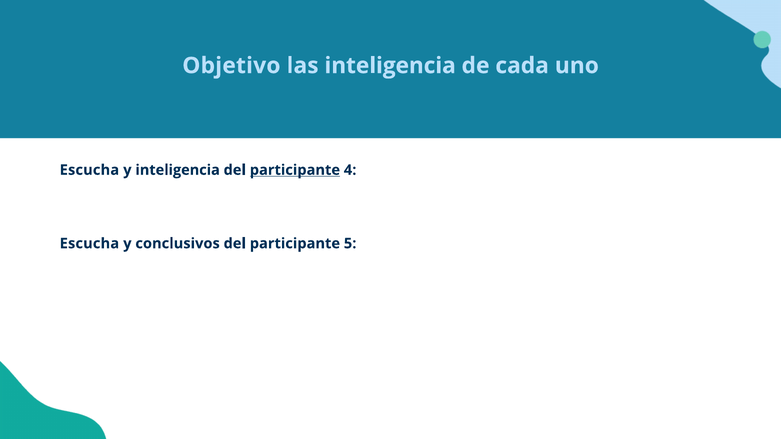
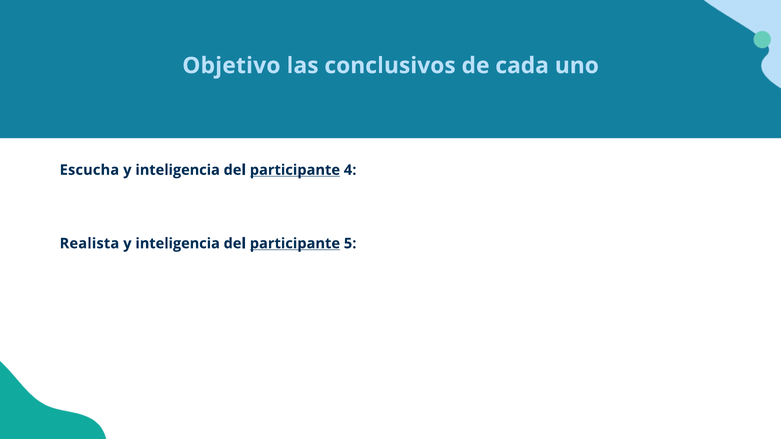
las inteligencia: inteligencia -> conclusivos
Escucha at (89, 244): Escucha -> Realista
conclusivos at (178, 244): conclusivos -> inteligencia
participante at (295, 244) underline: none -> present
